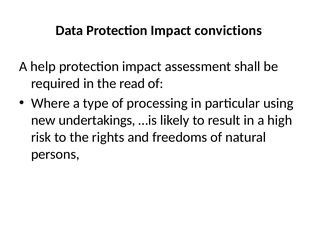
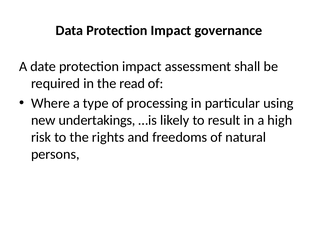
convictions: convictions -> governance
help: help -> date
